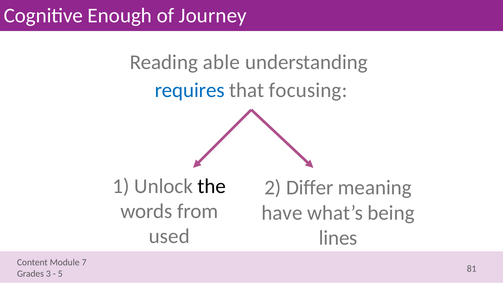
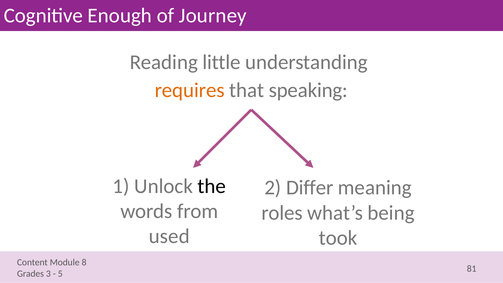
able: able -> little
requires colour: blue -> orange
focusing: focusing -> speaking
have: have -> roles
lines: lines -> took
7: 7 -> 8
